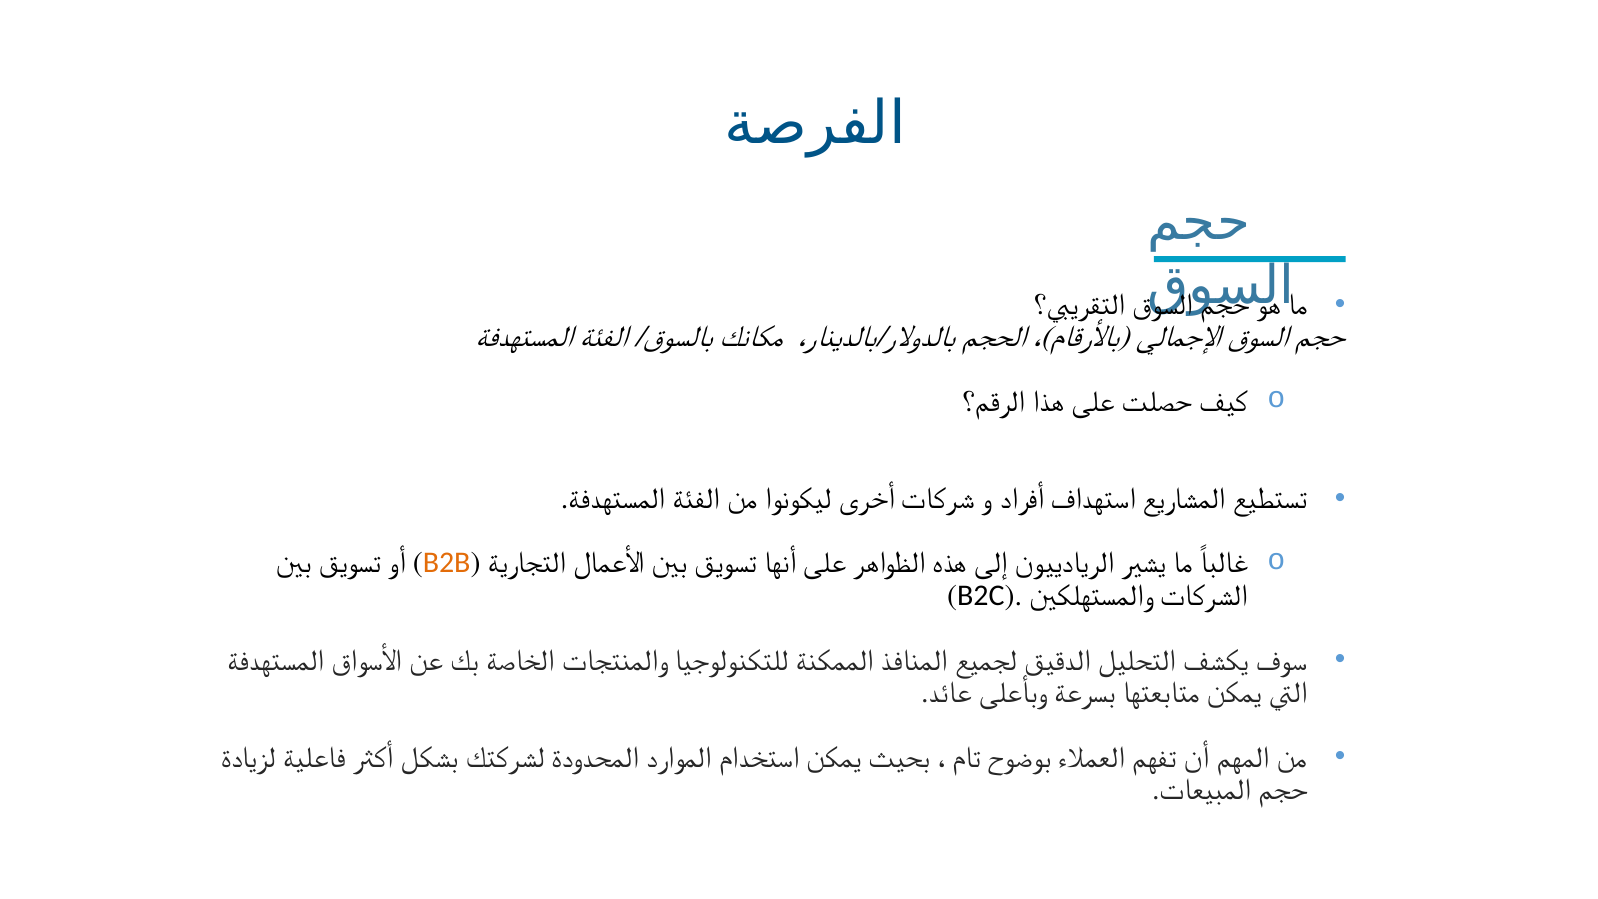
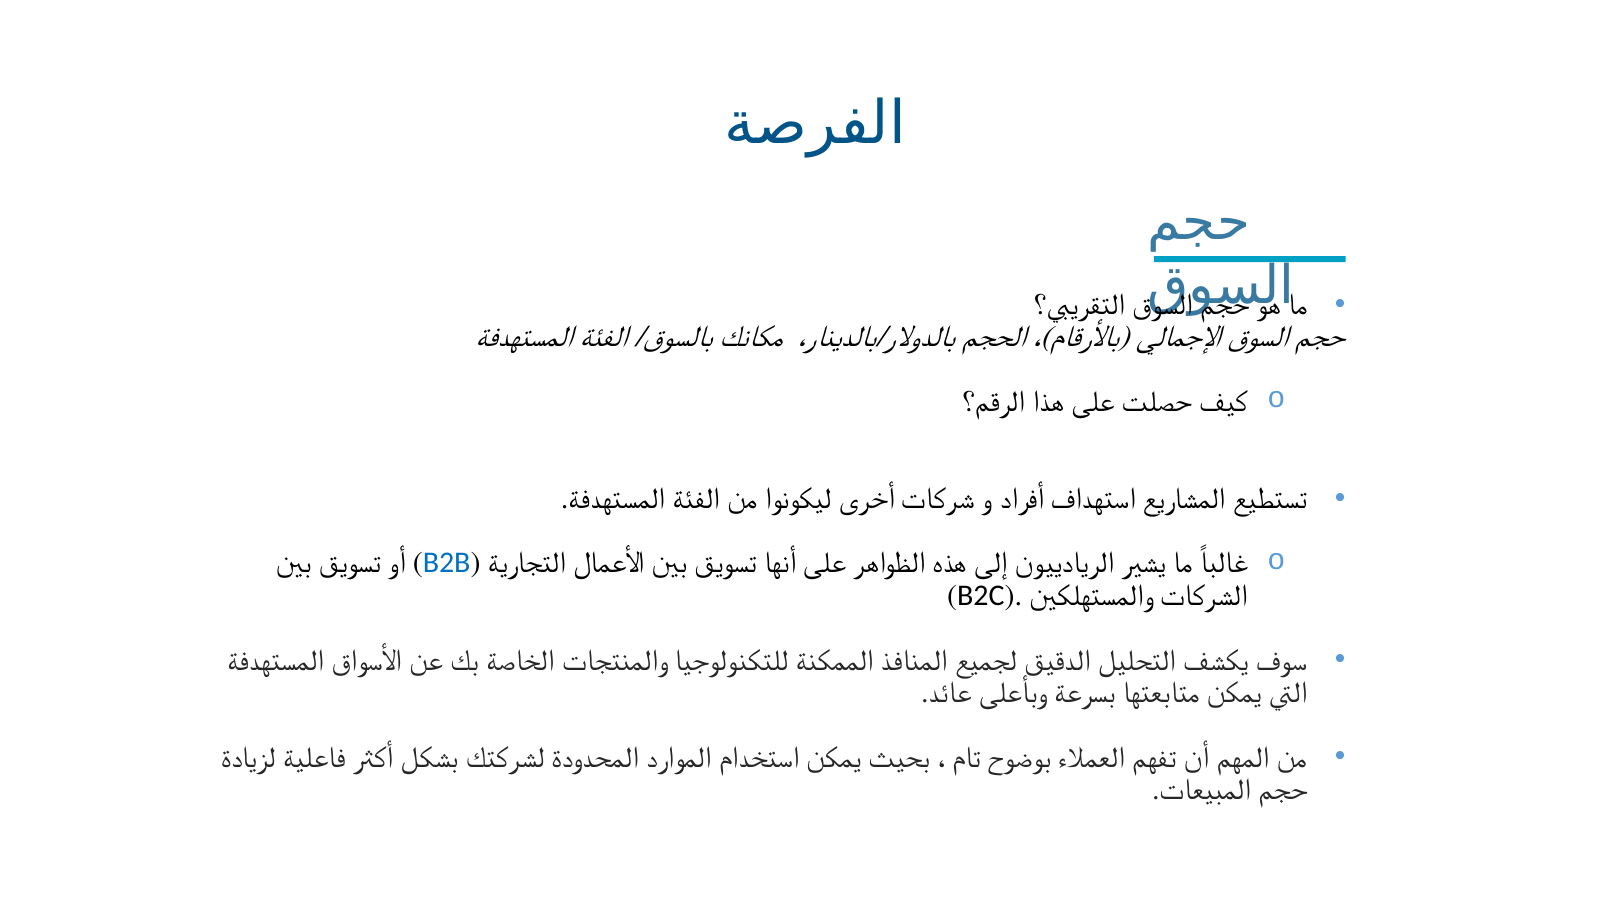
B2B colour: orange -> blue
